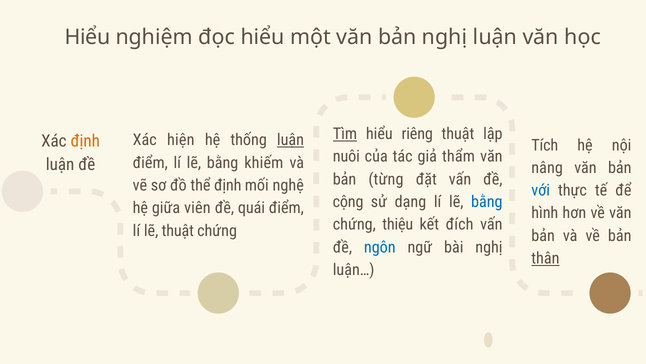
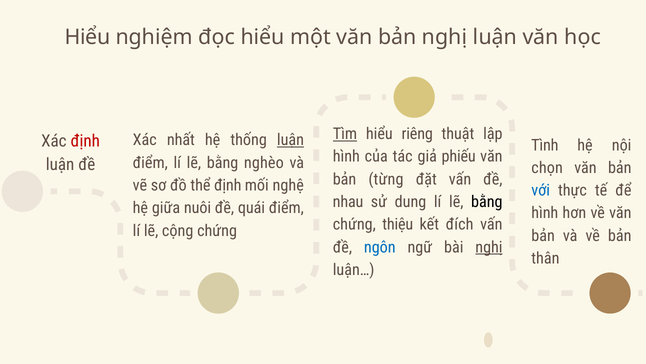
hiện: hiện -> nhất
định at (85, 141) colour: orange -> red
Tích: Tích -> Tình
nuôi at (346, 156): nuôi -> hình
thẩm: thẩm -> phiếu
khiếm: khiếm -> nghèo
nâng: nâng -> chọn
cộng: cộng -> nhau
dạng: dạng -> dung
bằng at (487, 202) colour: blue -> black
viên: viên -> nuôi
lẽ thuật: thuật -> cộng
nghị underline: none -> present
thân underline: present -> none
